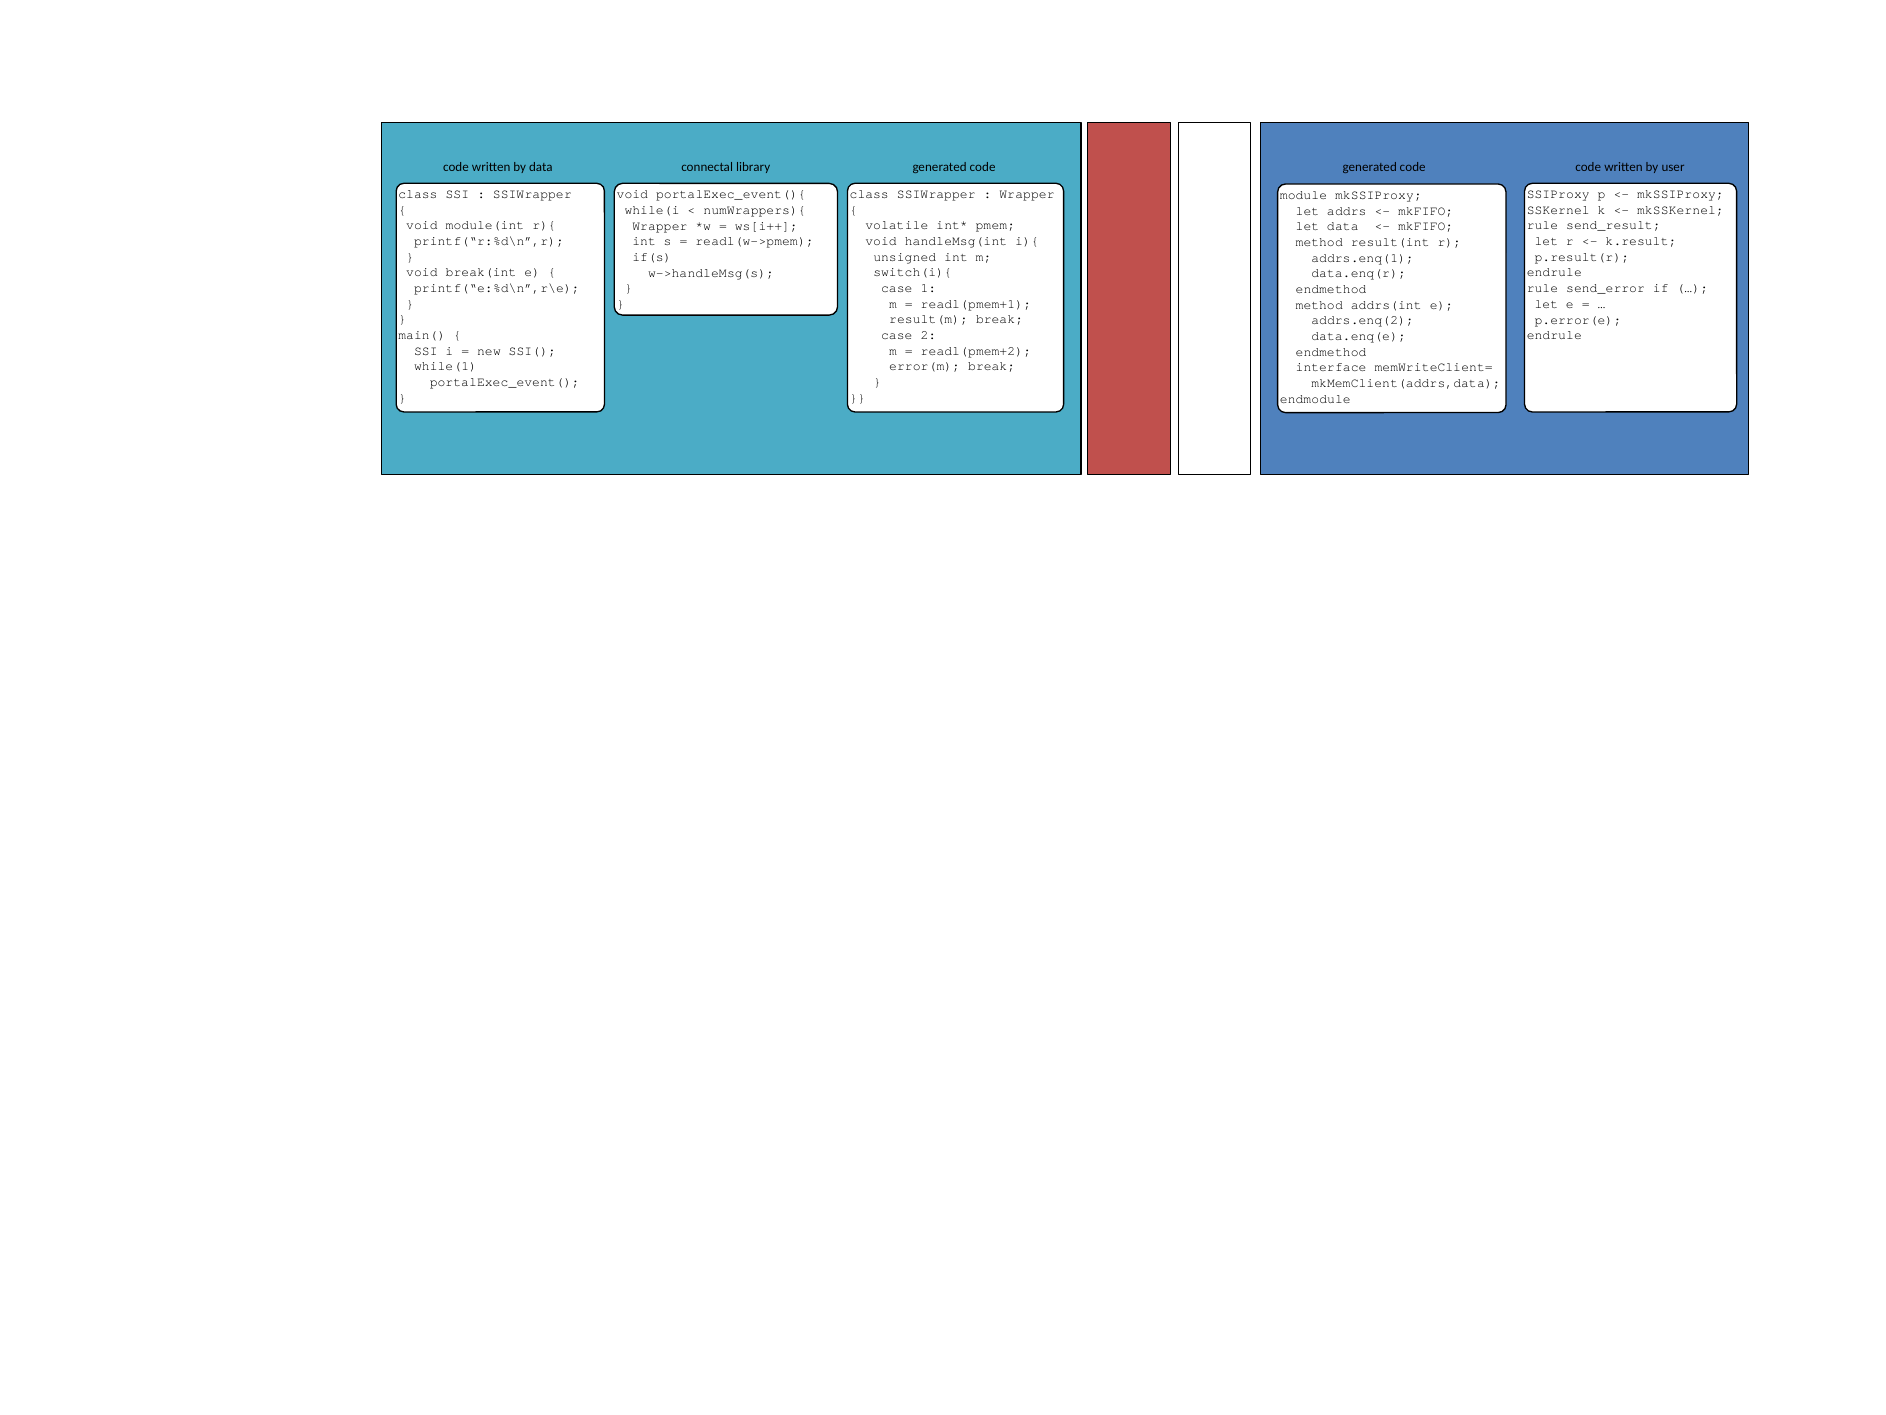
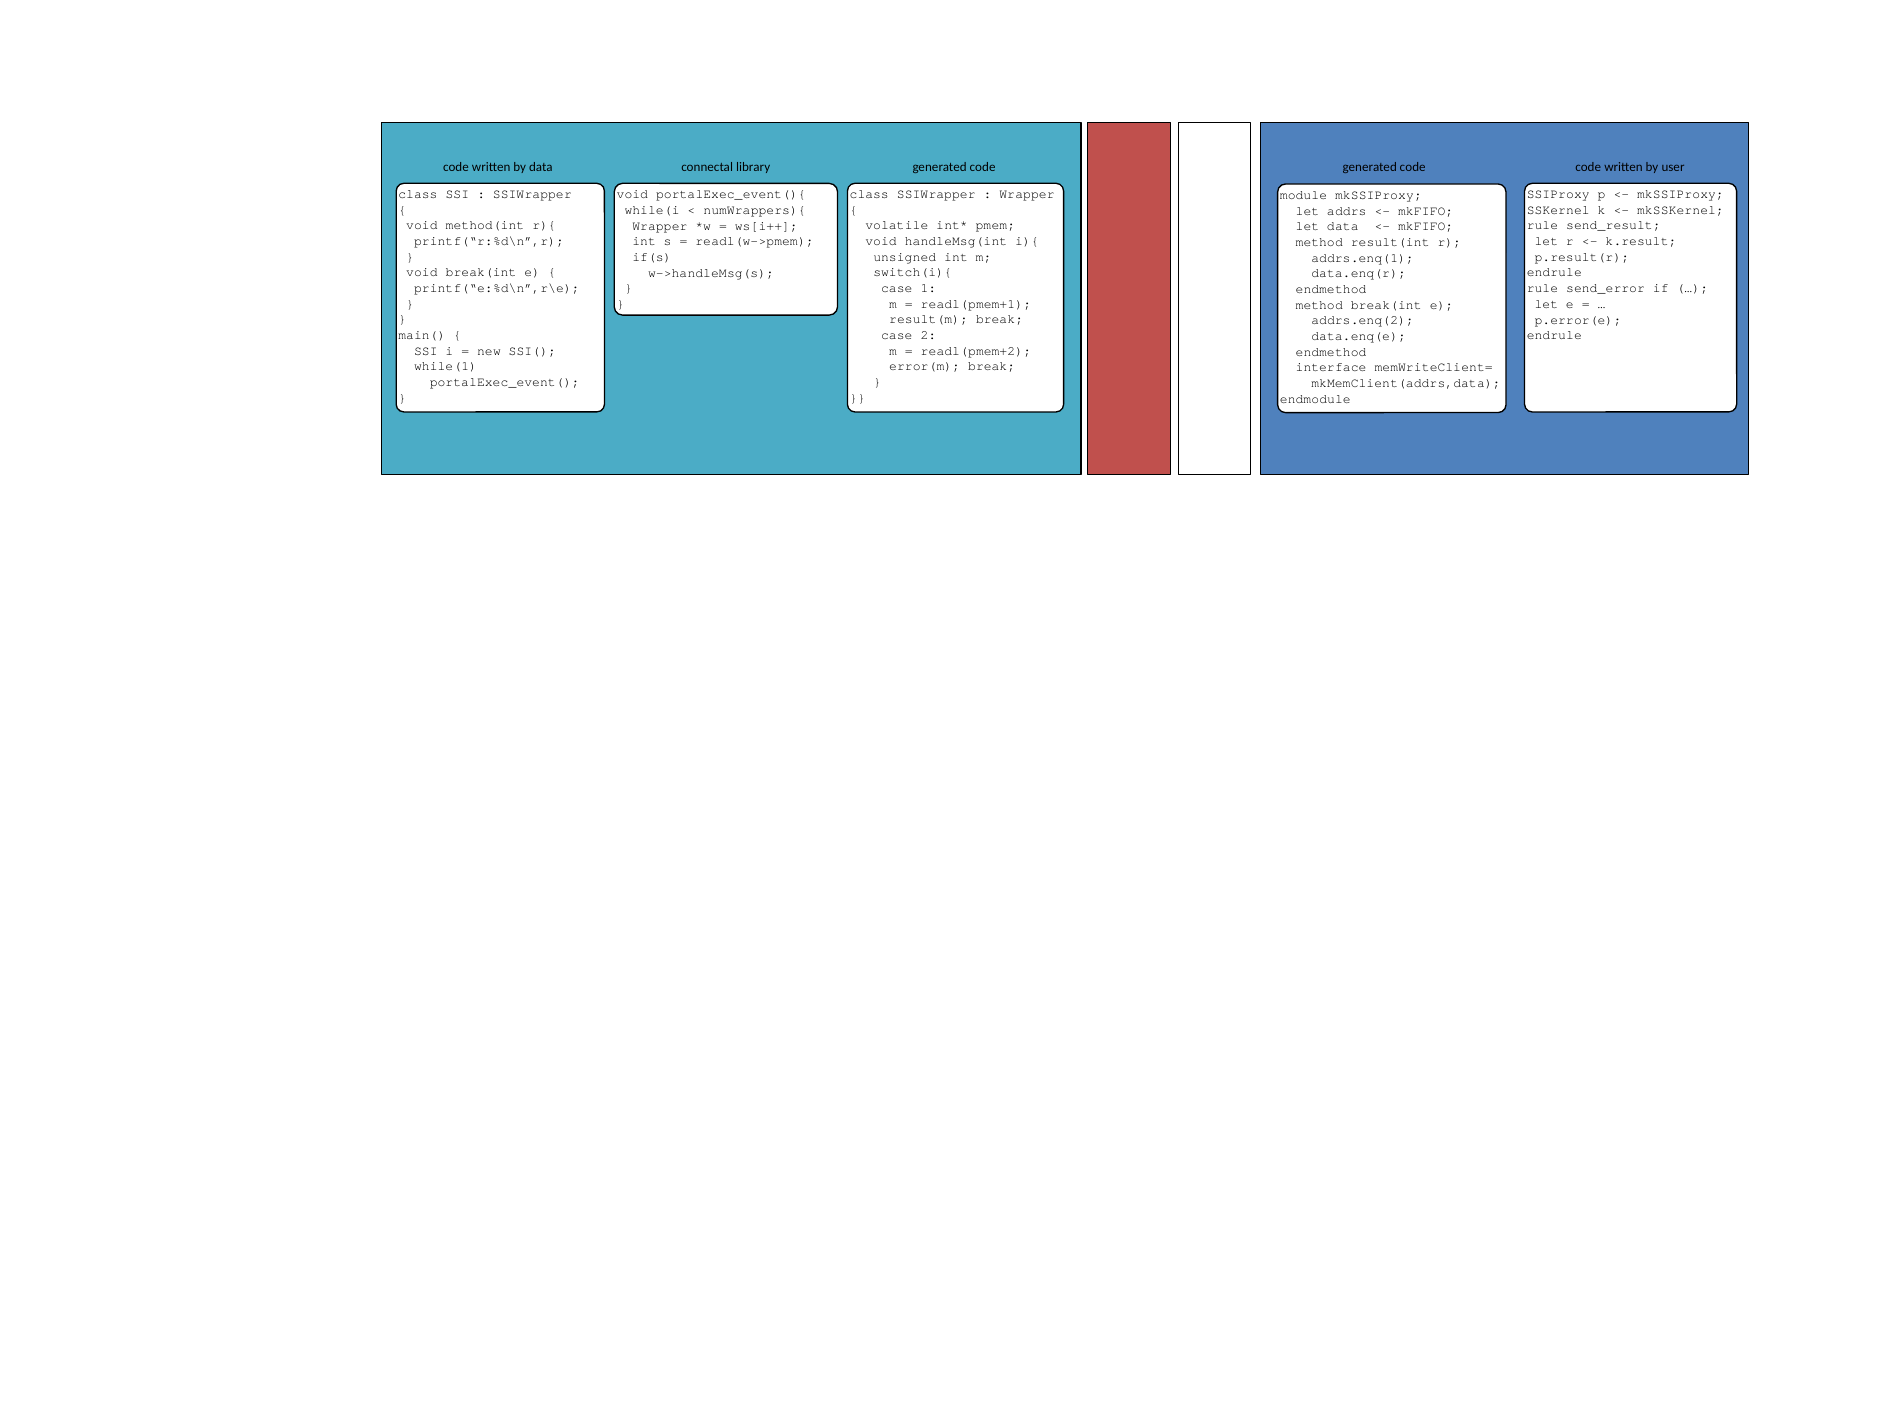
module(int: module(int -> method(int
method addrs(int: addrs(int -> break(int
